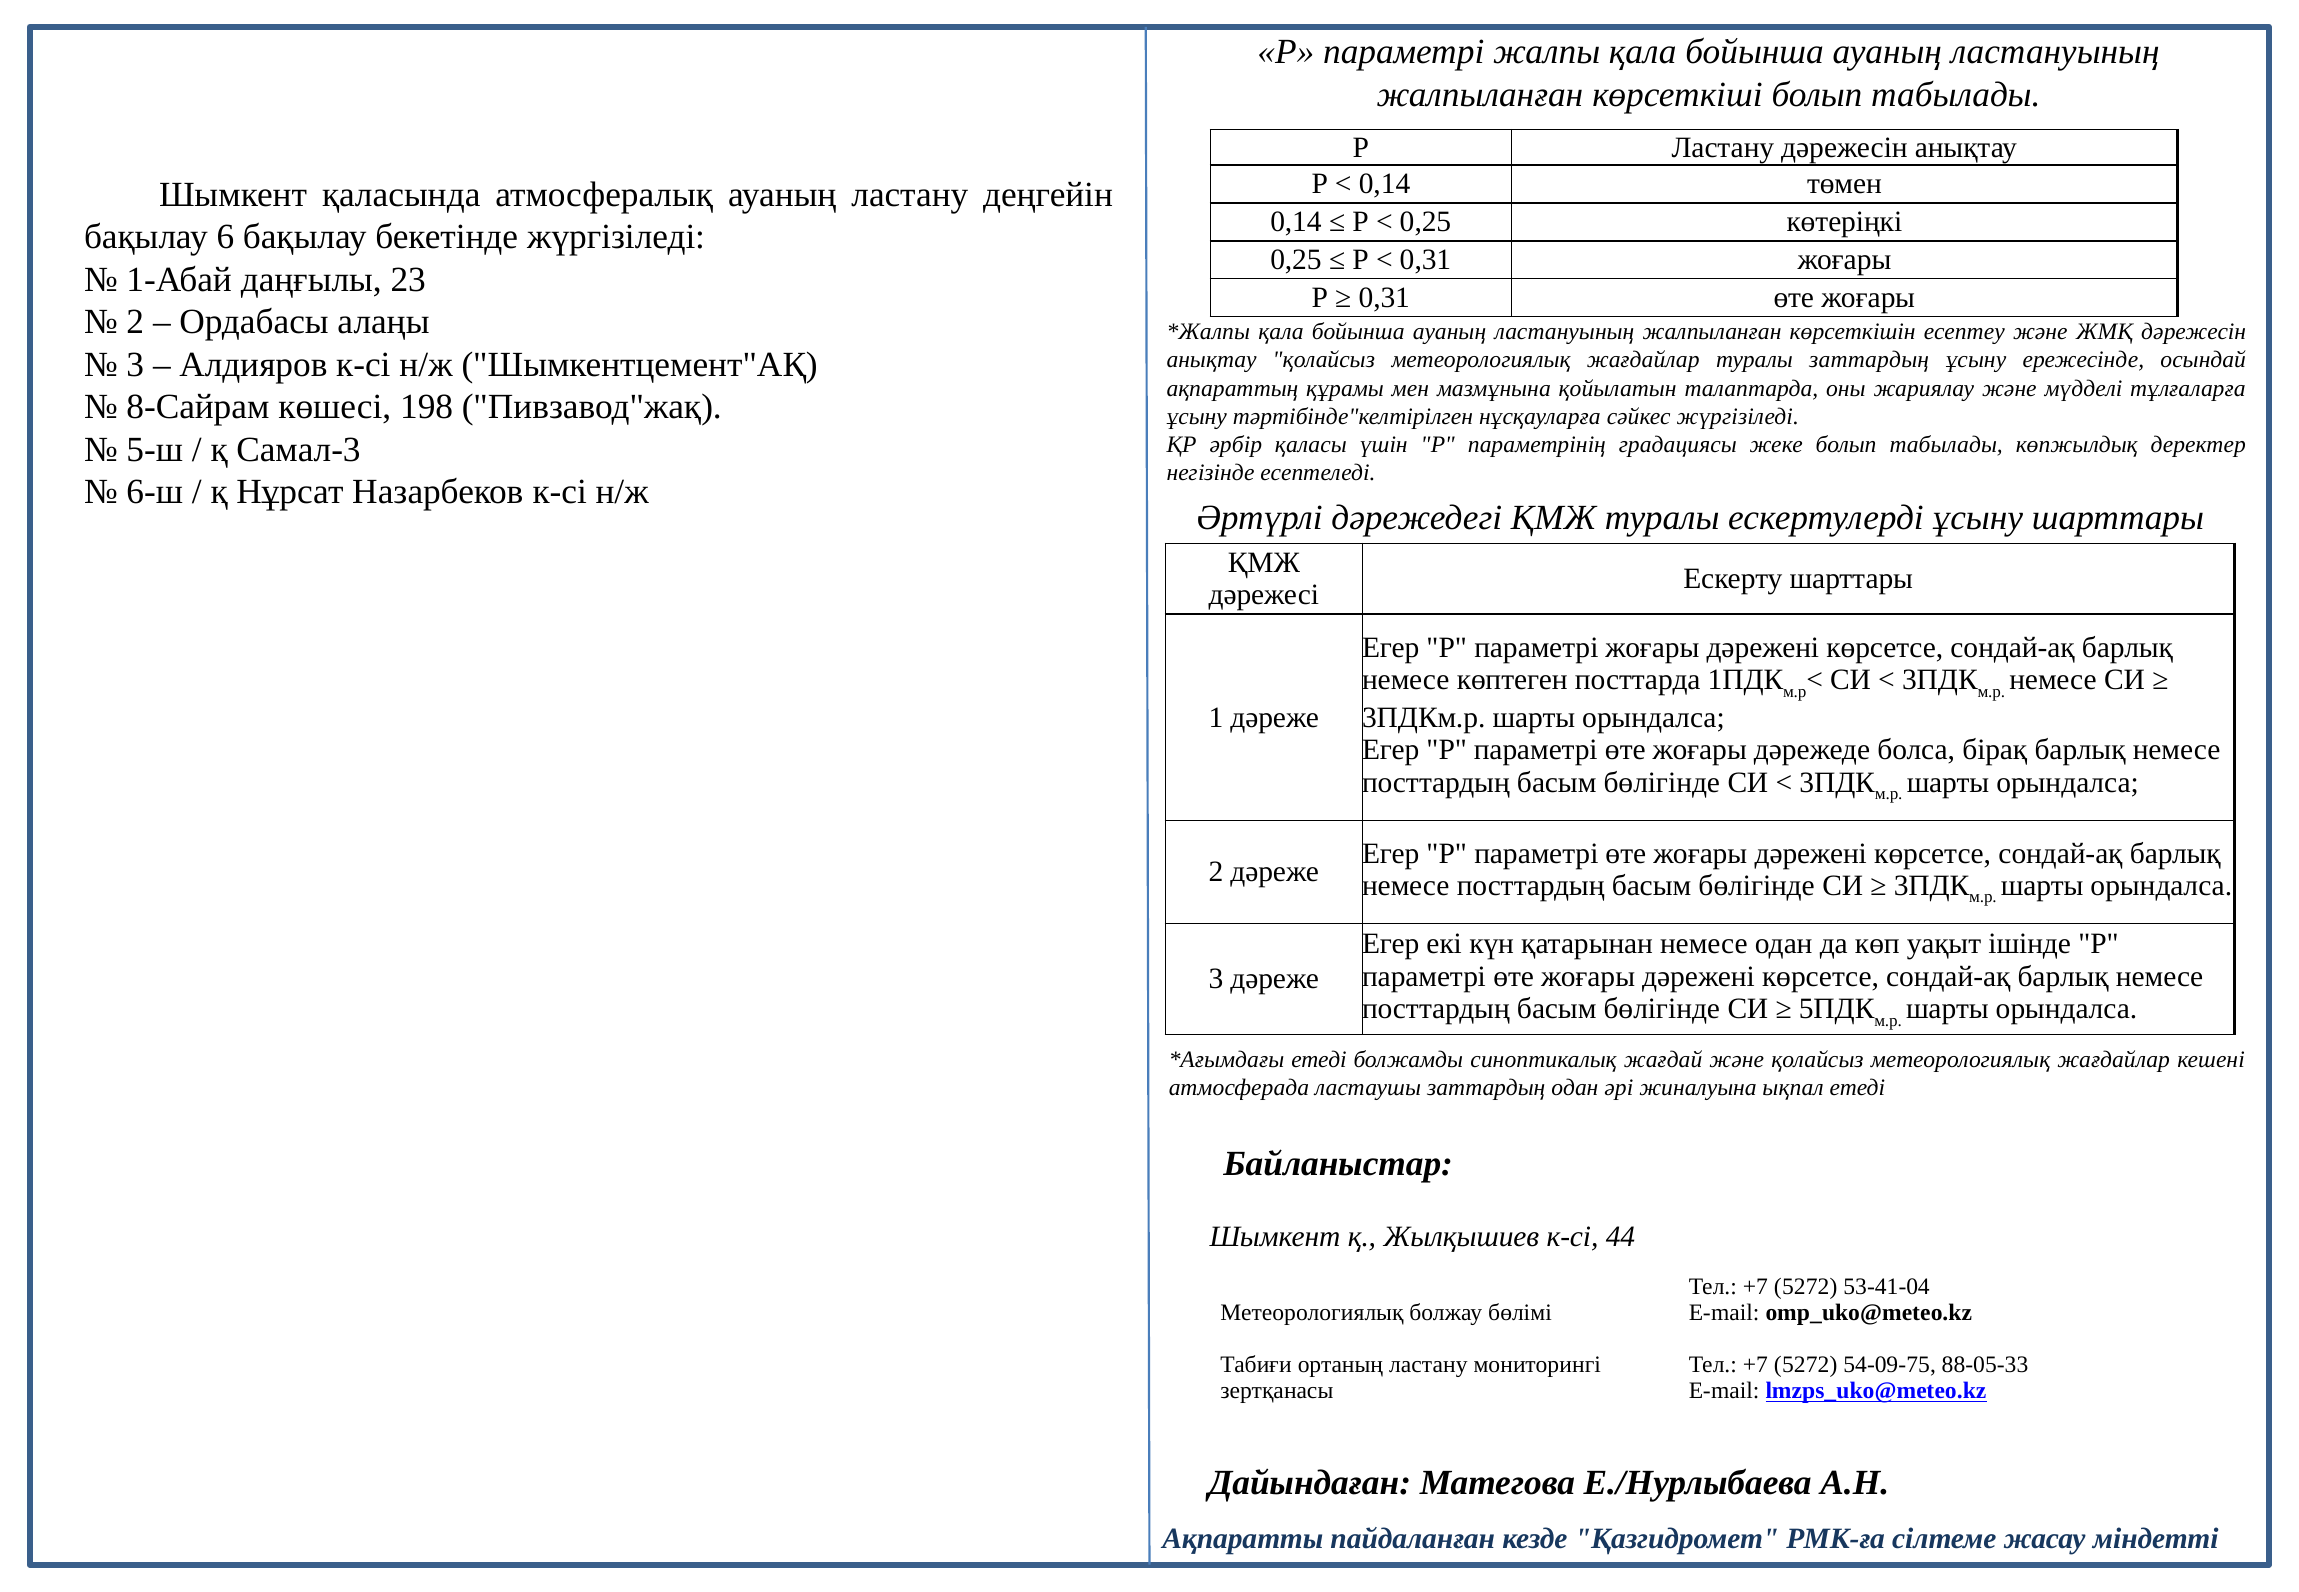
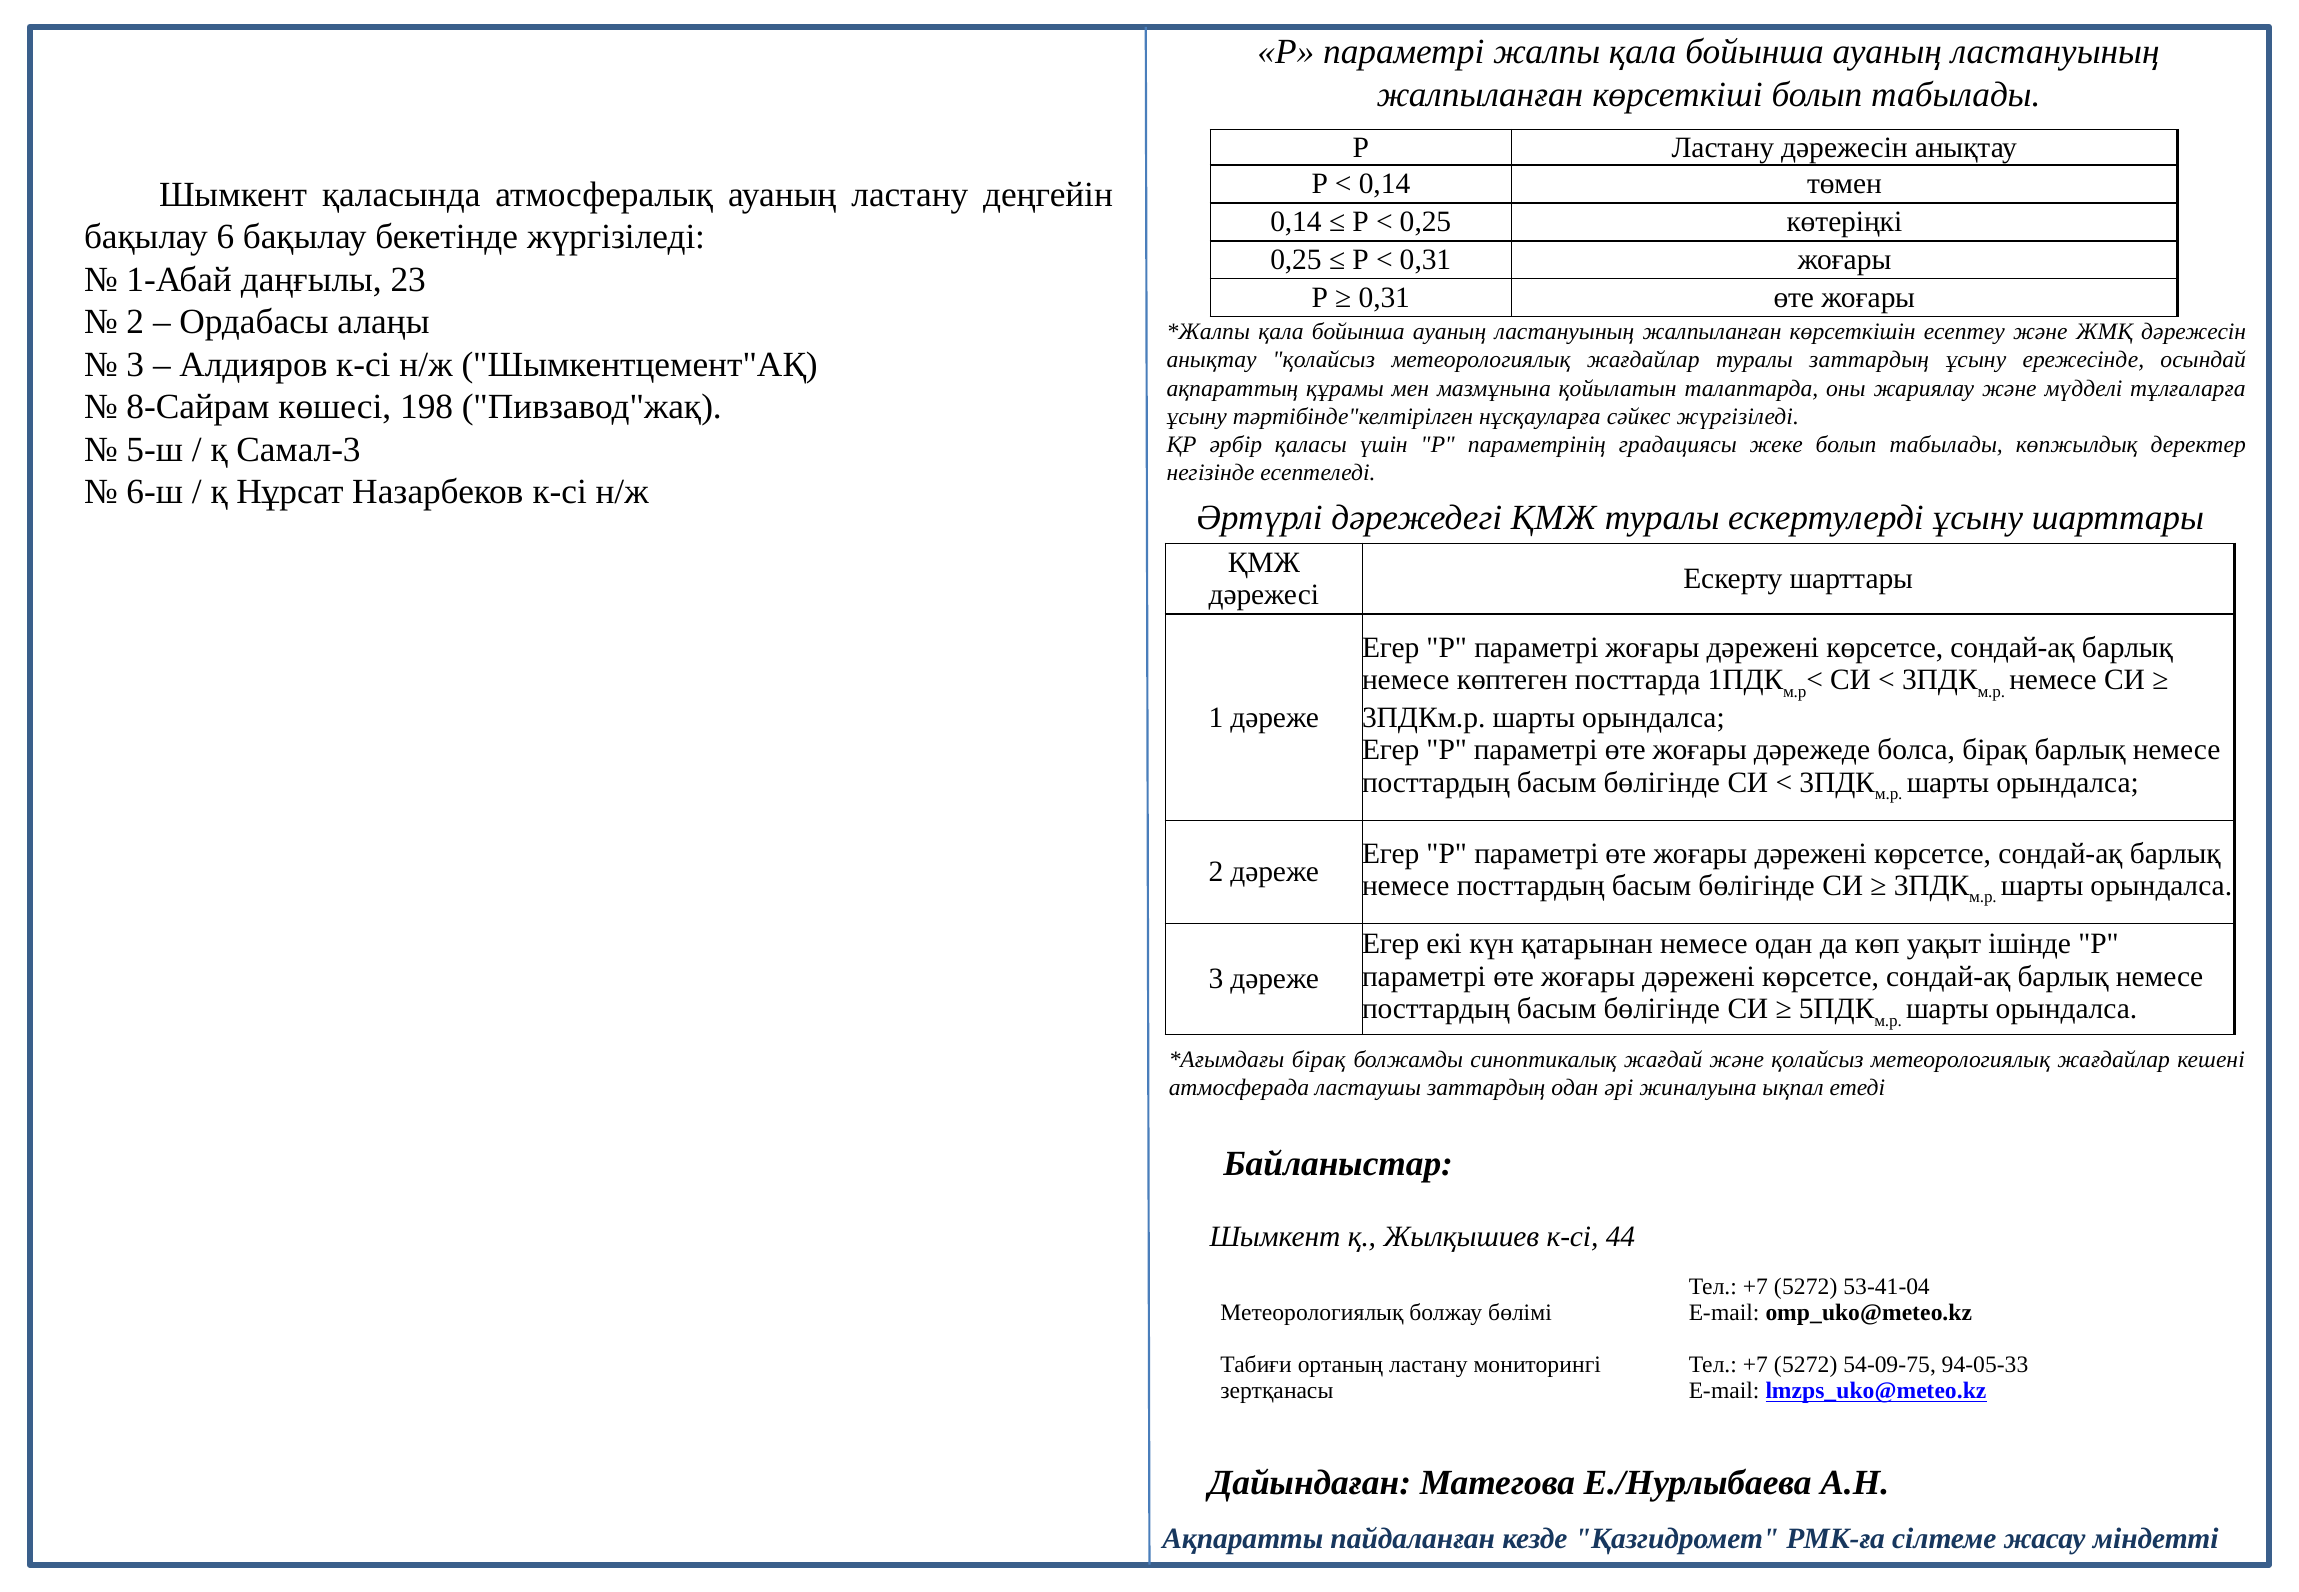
етеді at (1319, 1059): етеді -> бірақ
88-05-33: 88-05-33 -> 94-05-33
